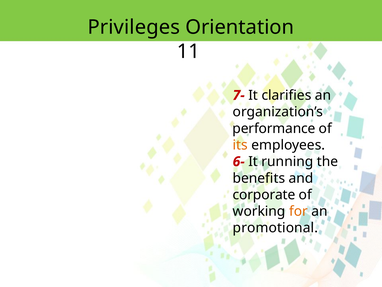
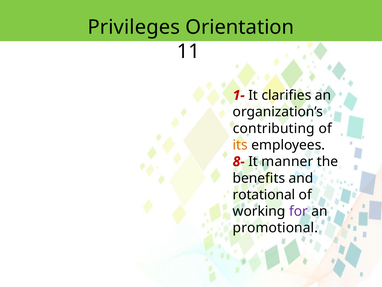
7-: 7- -> 1-
performance: performance -> contributing
6-: 6- -> 8-
running: running -> manner
corporate: corporate -> rotational
for colour: orange -> purple
